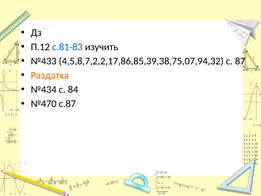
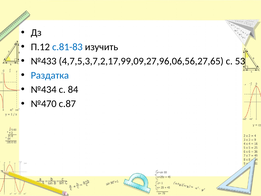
4,5,8,7,2,2,17,86,85,39,38,75,07,94,32: 4,5,8,7,2,2,17,86,85,39,38,75,07,94,32 -> 4,7,5,3,7,2,17,99,09,27,96,06,56,27,65
87: 87 -> 53
Раздатка colour: orange -> blue
